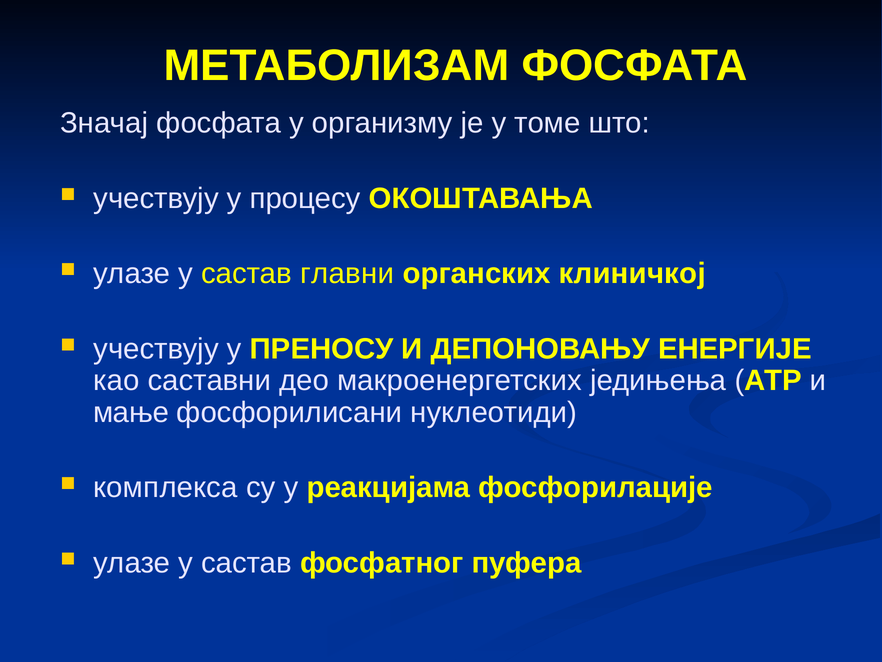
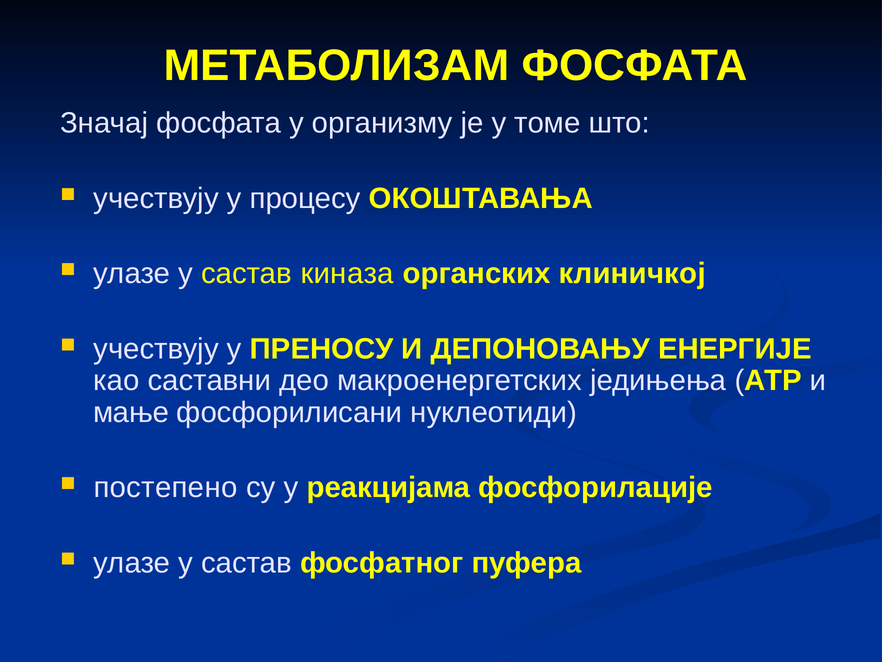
главни: главни -> киназа
комплекса: комплекса -> постепено
